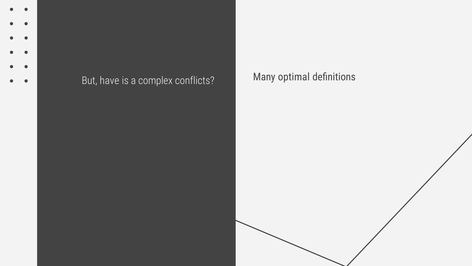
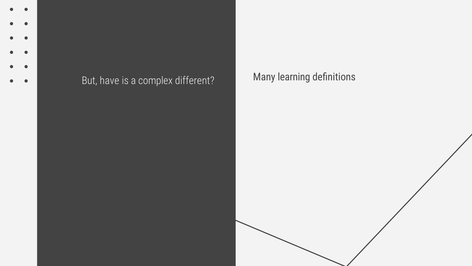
conflicts: conflicts -> different
optimal: optimal -> learning
